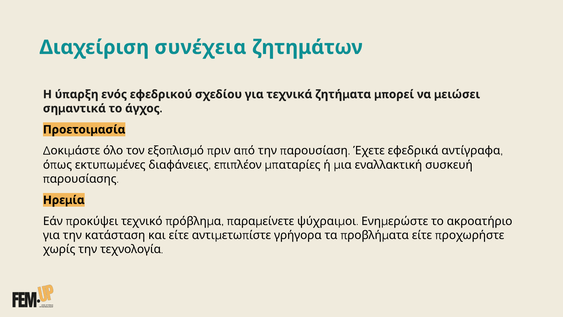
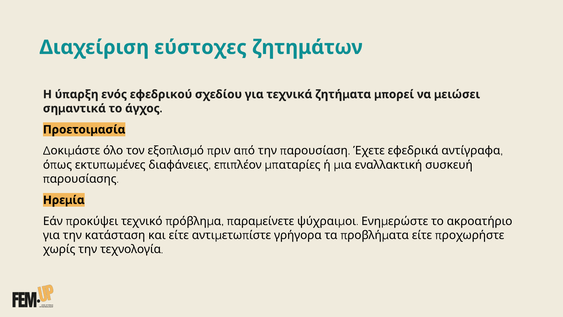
συνέχεια: συνέχεια -> εύστοχες
